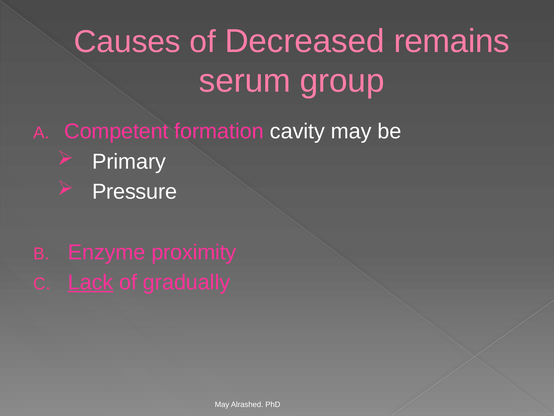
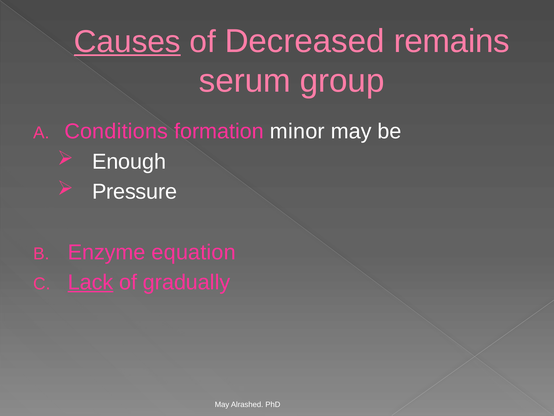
Causes underline: none -> present
Competent: Competent -> Conditions
cavity: cavity -> minor
Primary: Primary -> Enough
proximity: proximity -> equation
